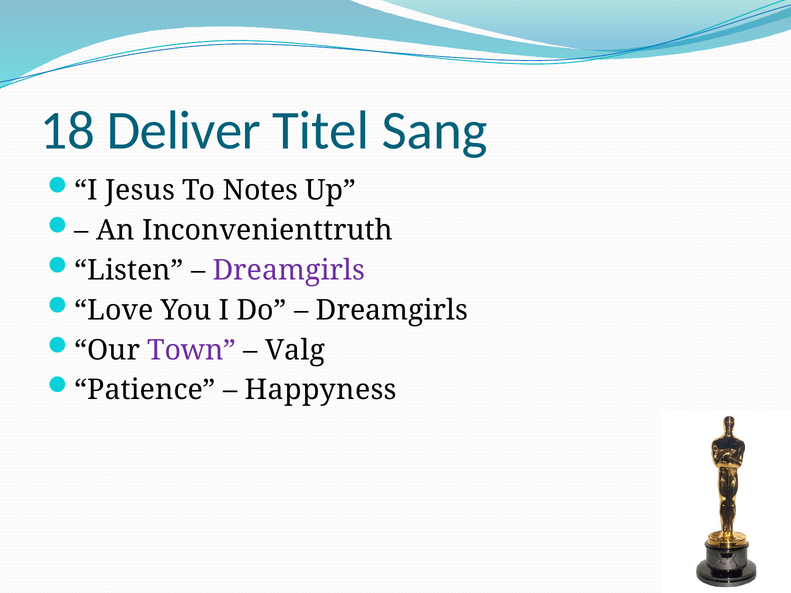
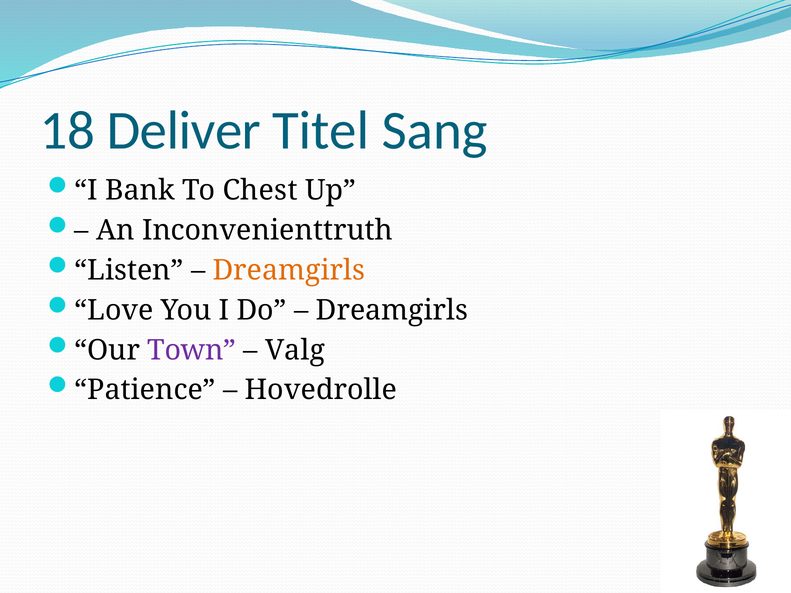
Jesus: Jesus -> Bank
Notes: Notes -> Chest
Dreamgirls at (289, 270) colour: purple -> orange
Happyness: Happyness -> Hovedrolle
